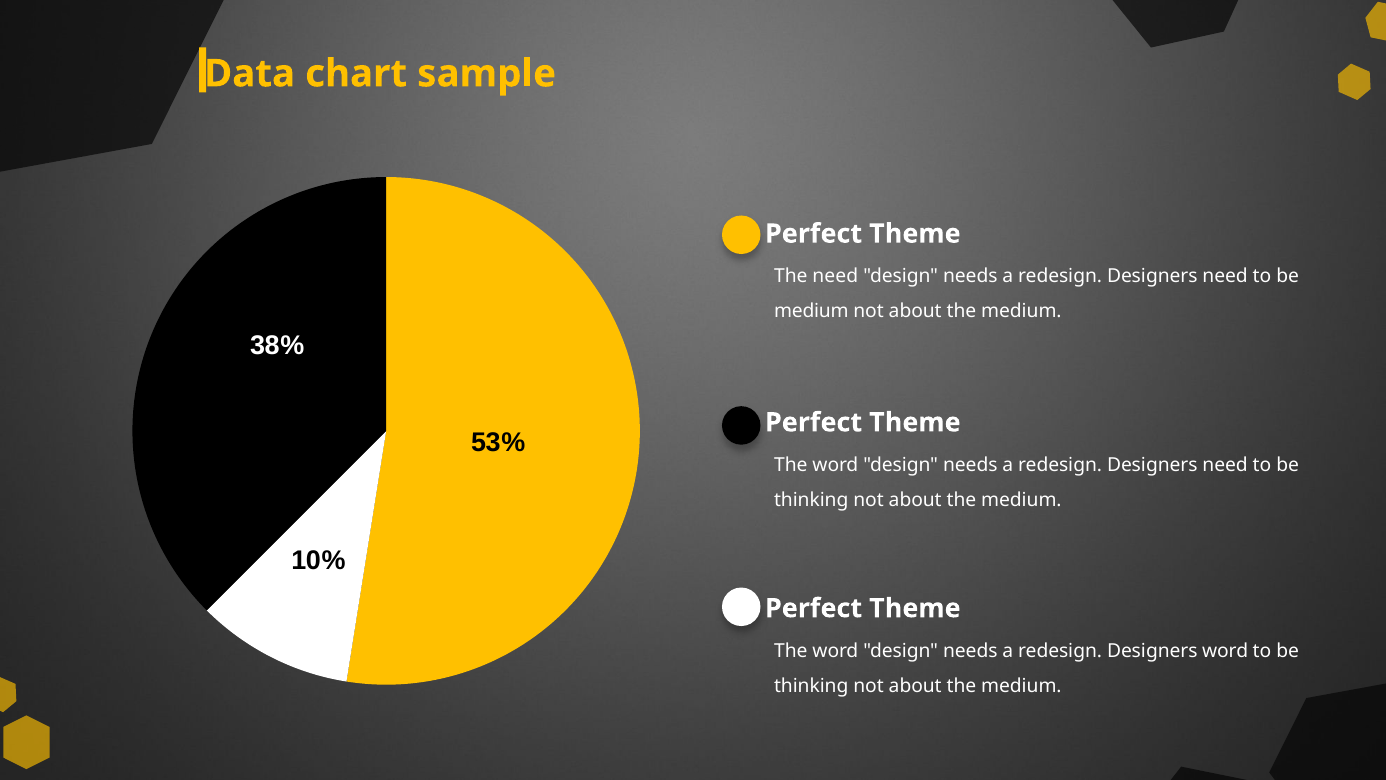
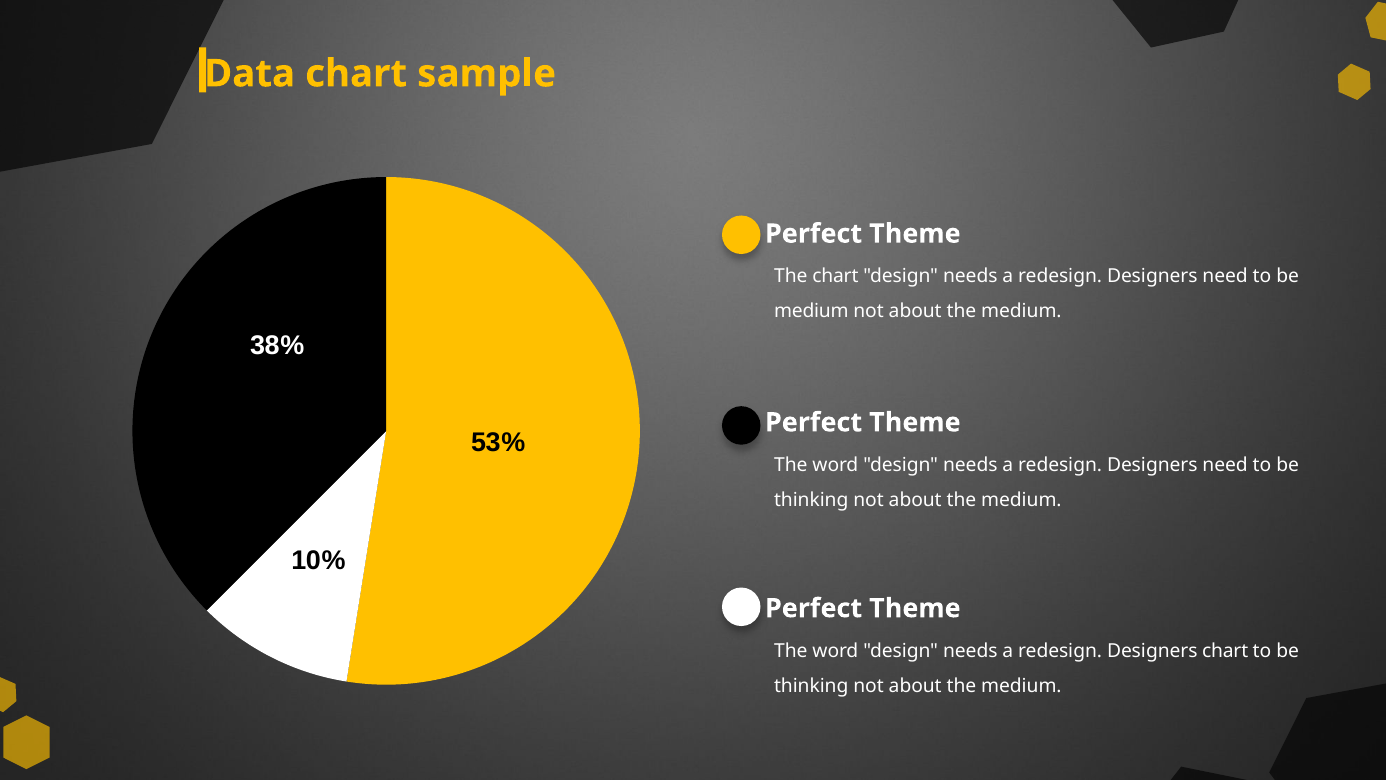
The need: need -> chart
Designers word: word -> chart
